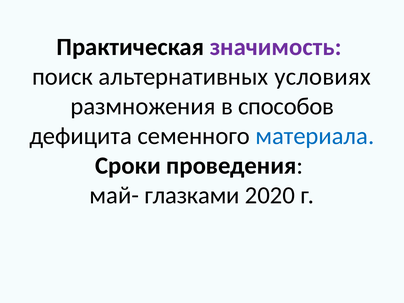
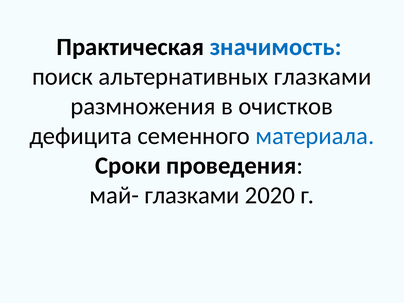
значимость colour: purple -> blue
альтернативных условиях: условиях -> глазками
способов: способов -> очистков
